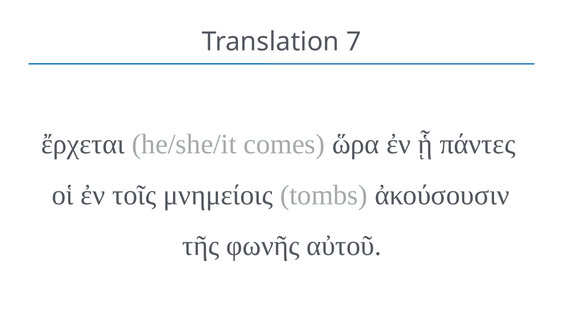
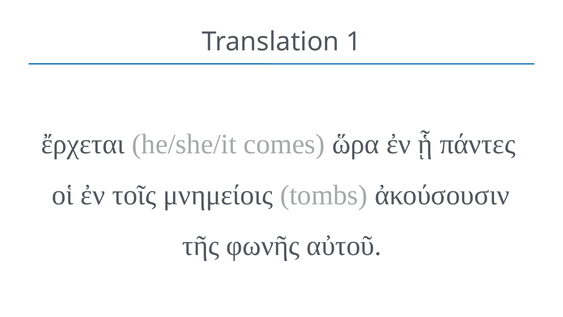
7: 7 -> 1
